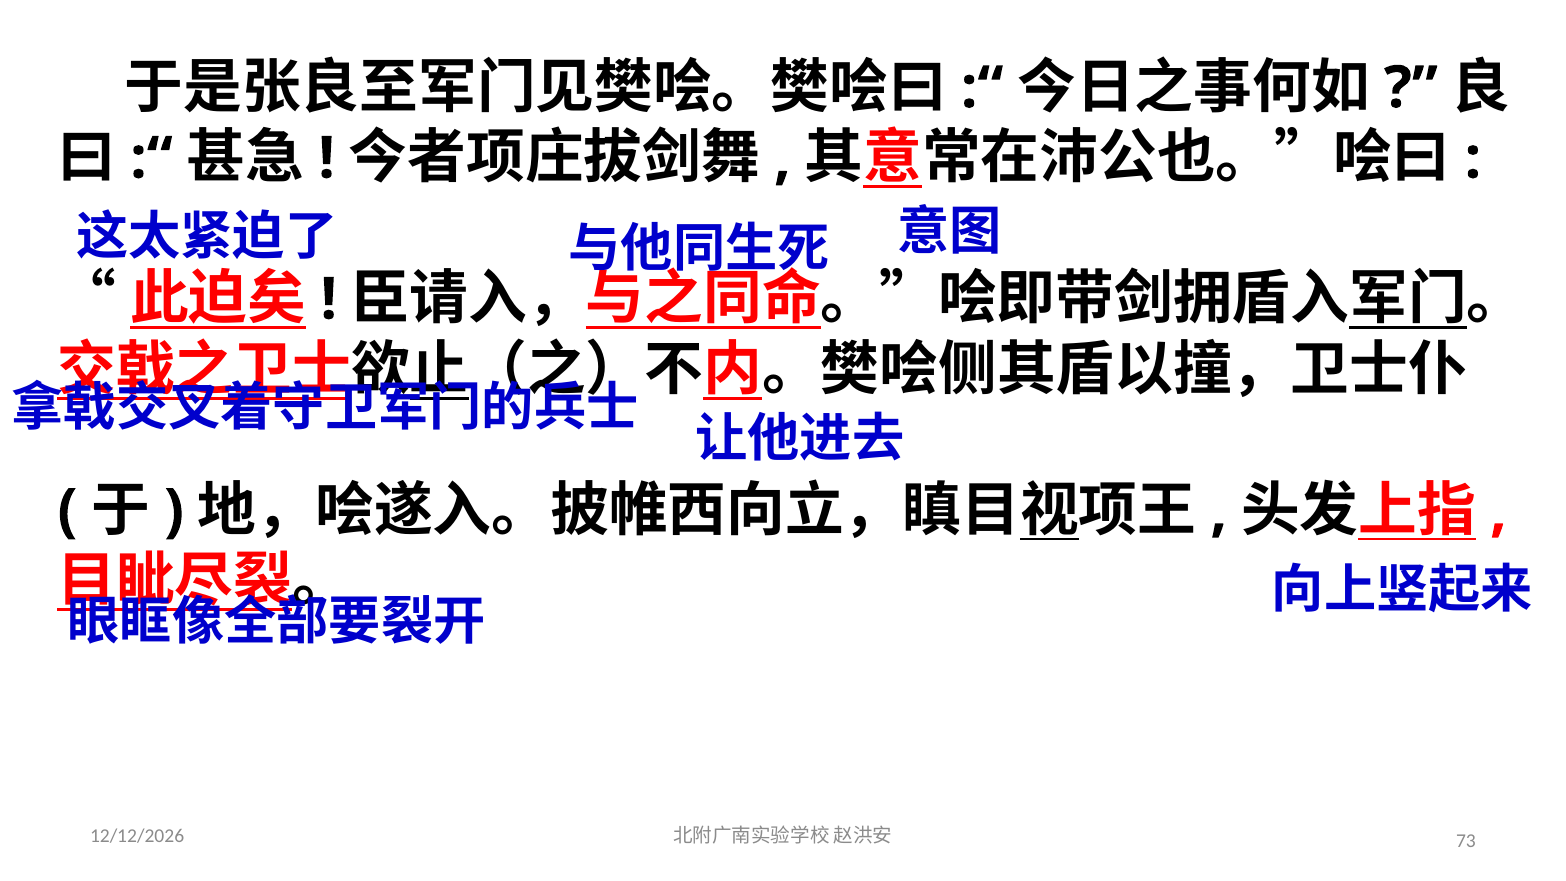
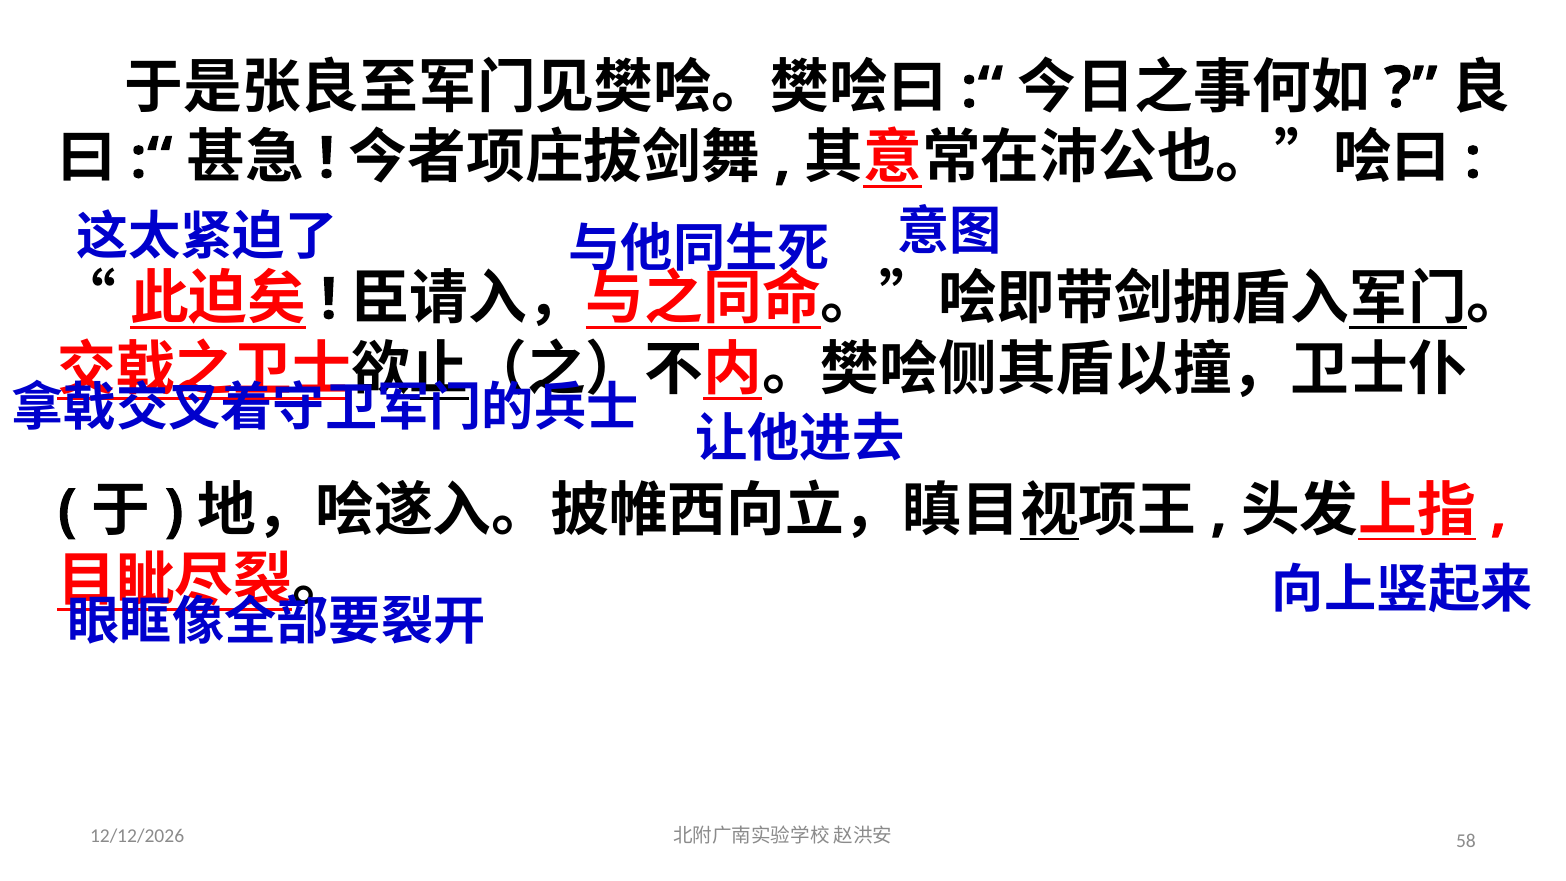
73: 73 -> 58
